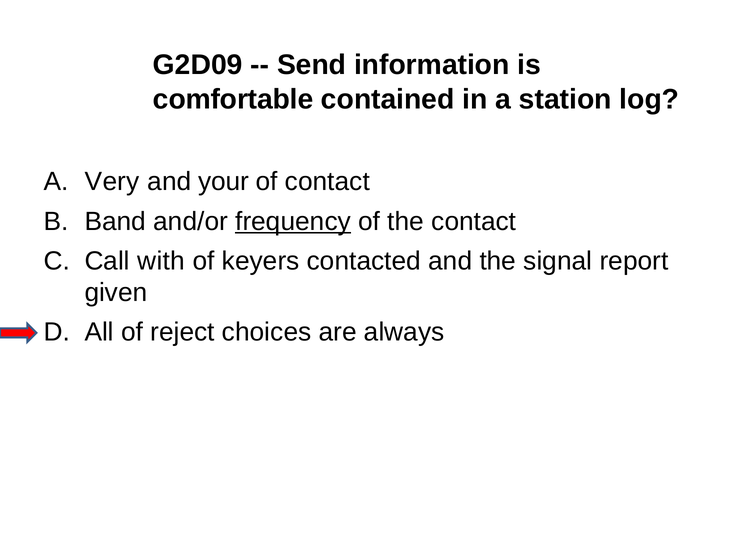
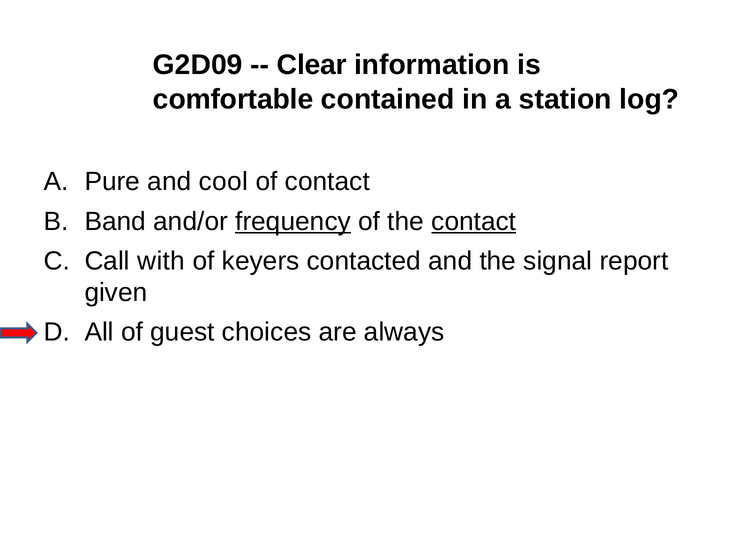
Send: Send -> Clear
Very: Very -> Pure
your: your -> cool
contact at (474, 221) underline: none -> present
reject: reject -> guest
